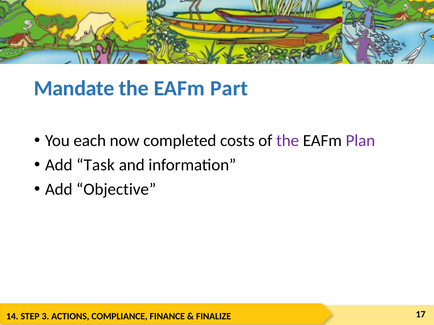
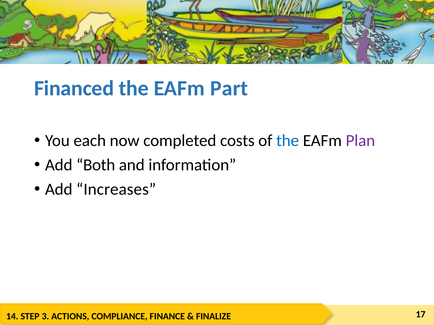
Mandate: Mandate -> Financed
the at (288, 141) colour: purple -> blue
Task: Task -> Both
Objective: Objective -> Increases
